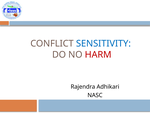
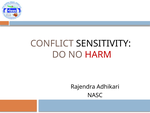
SENSITIVITY colour: blue -> black
